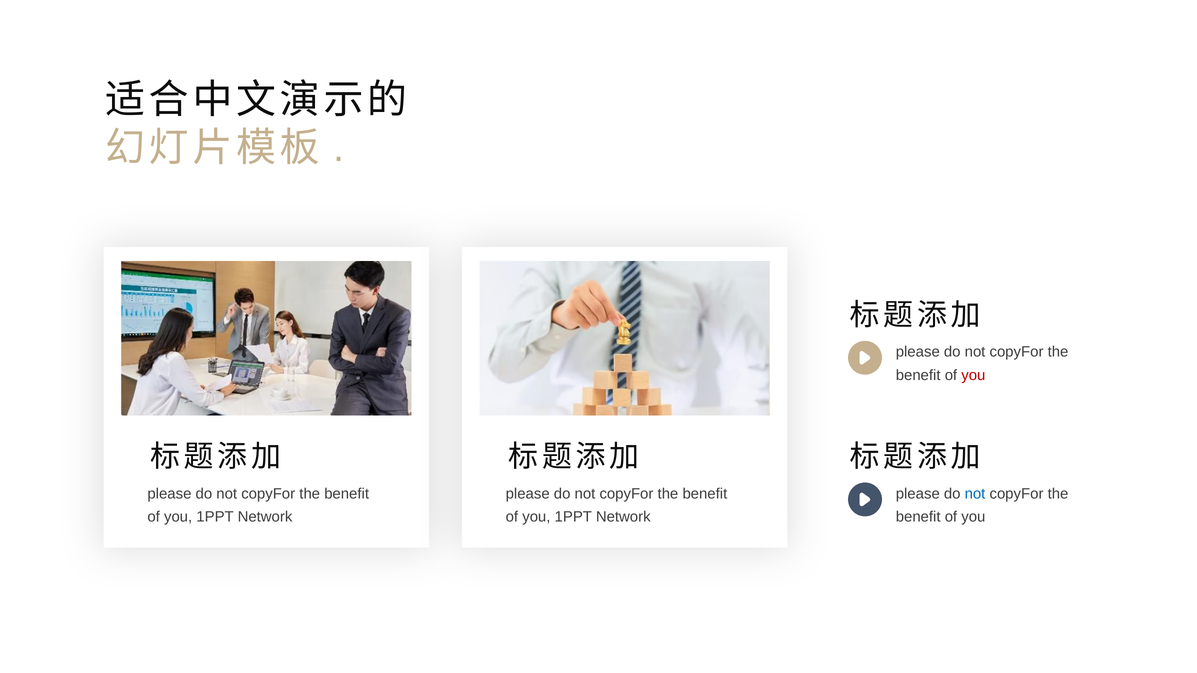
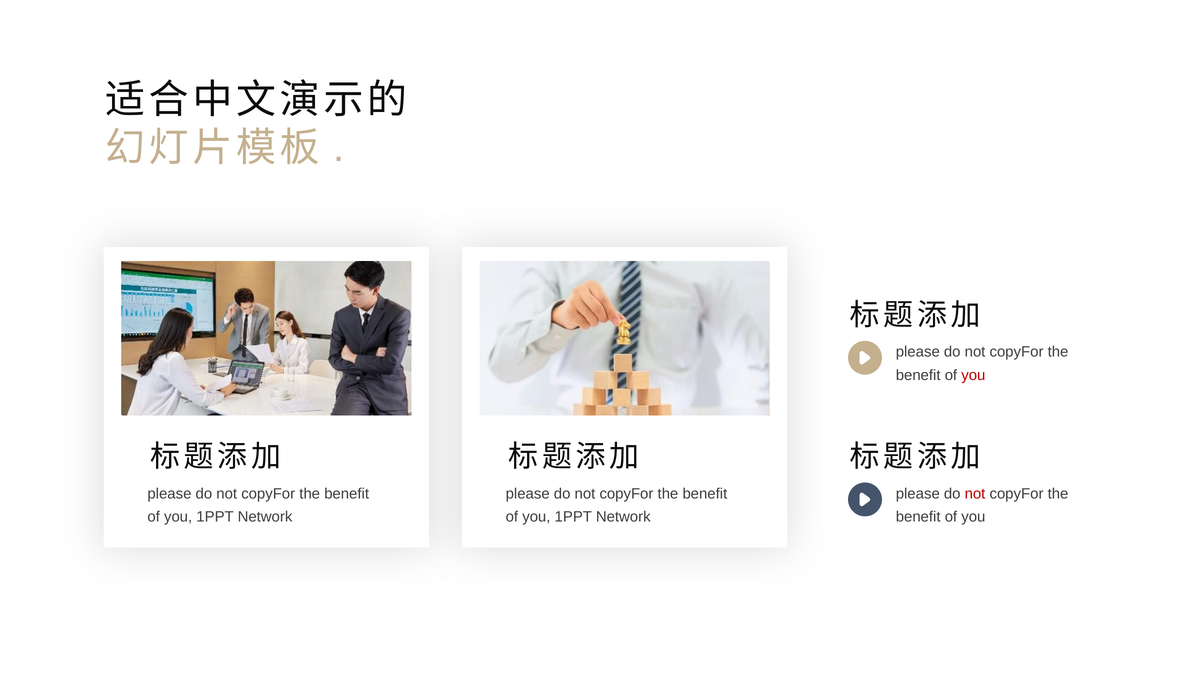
not at (975, 494) colour: blue -> red
